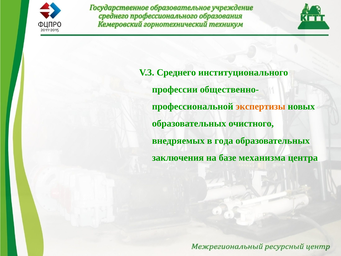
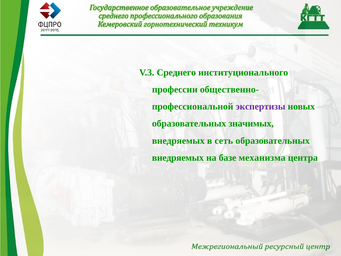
экспертизы colour: orange -> purple
очистного: очистного -> значимых
года: года -> сеть
заключения at (178, 158): заключения -> внедряемых
